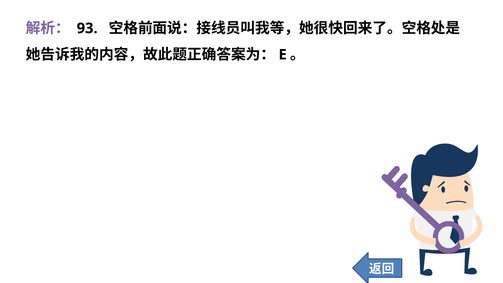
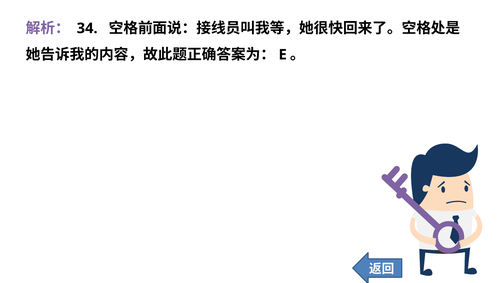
93: 93 -> 34
